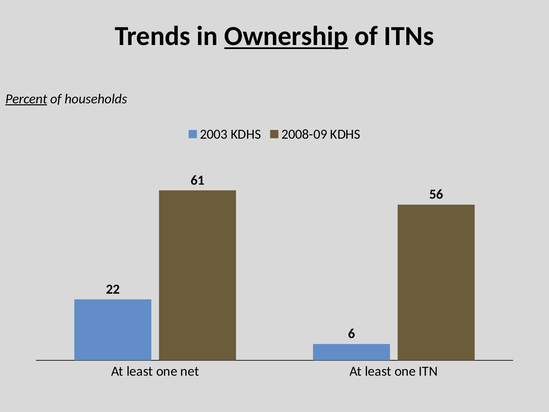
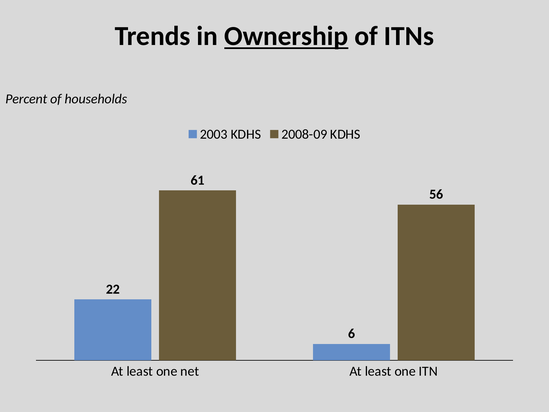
Percent underline: present -> none
